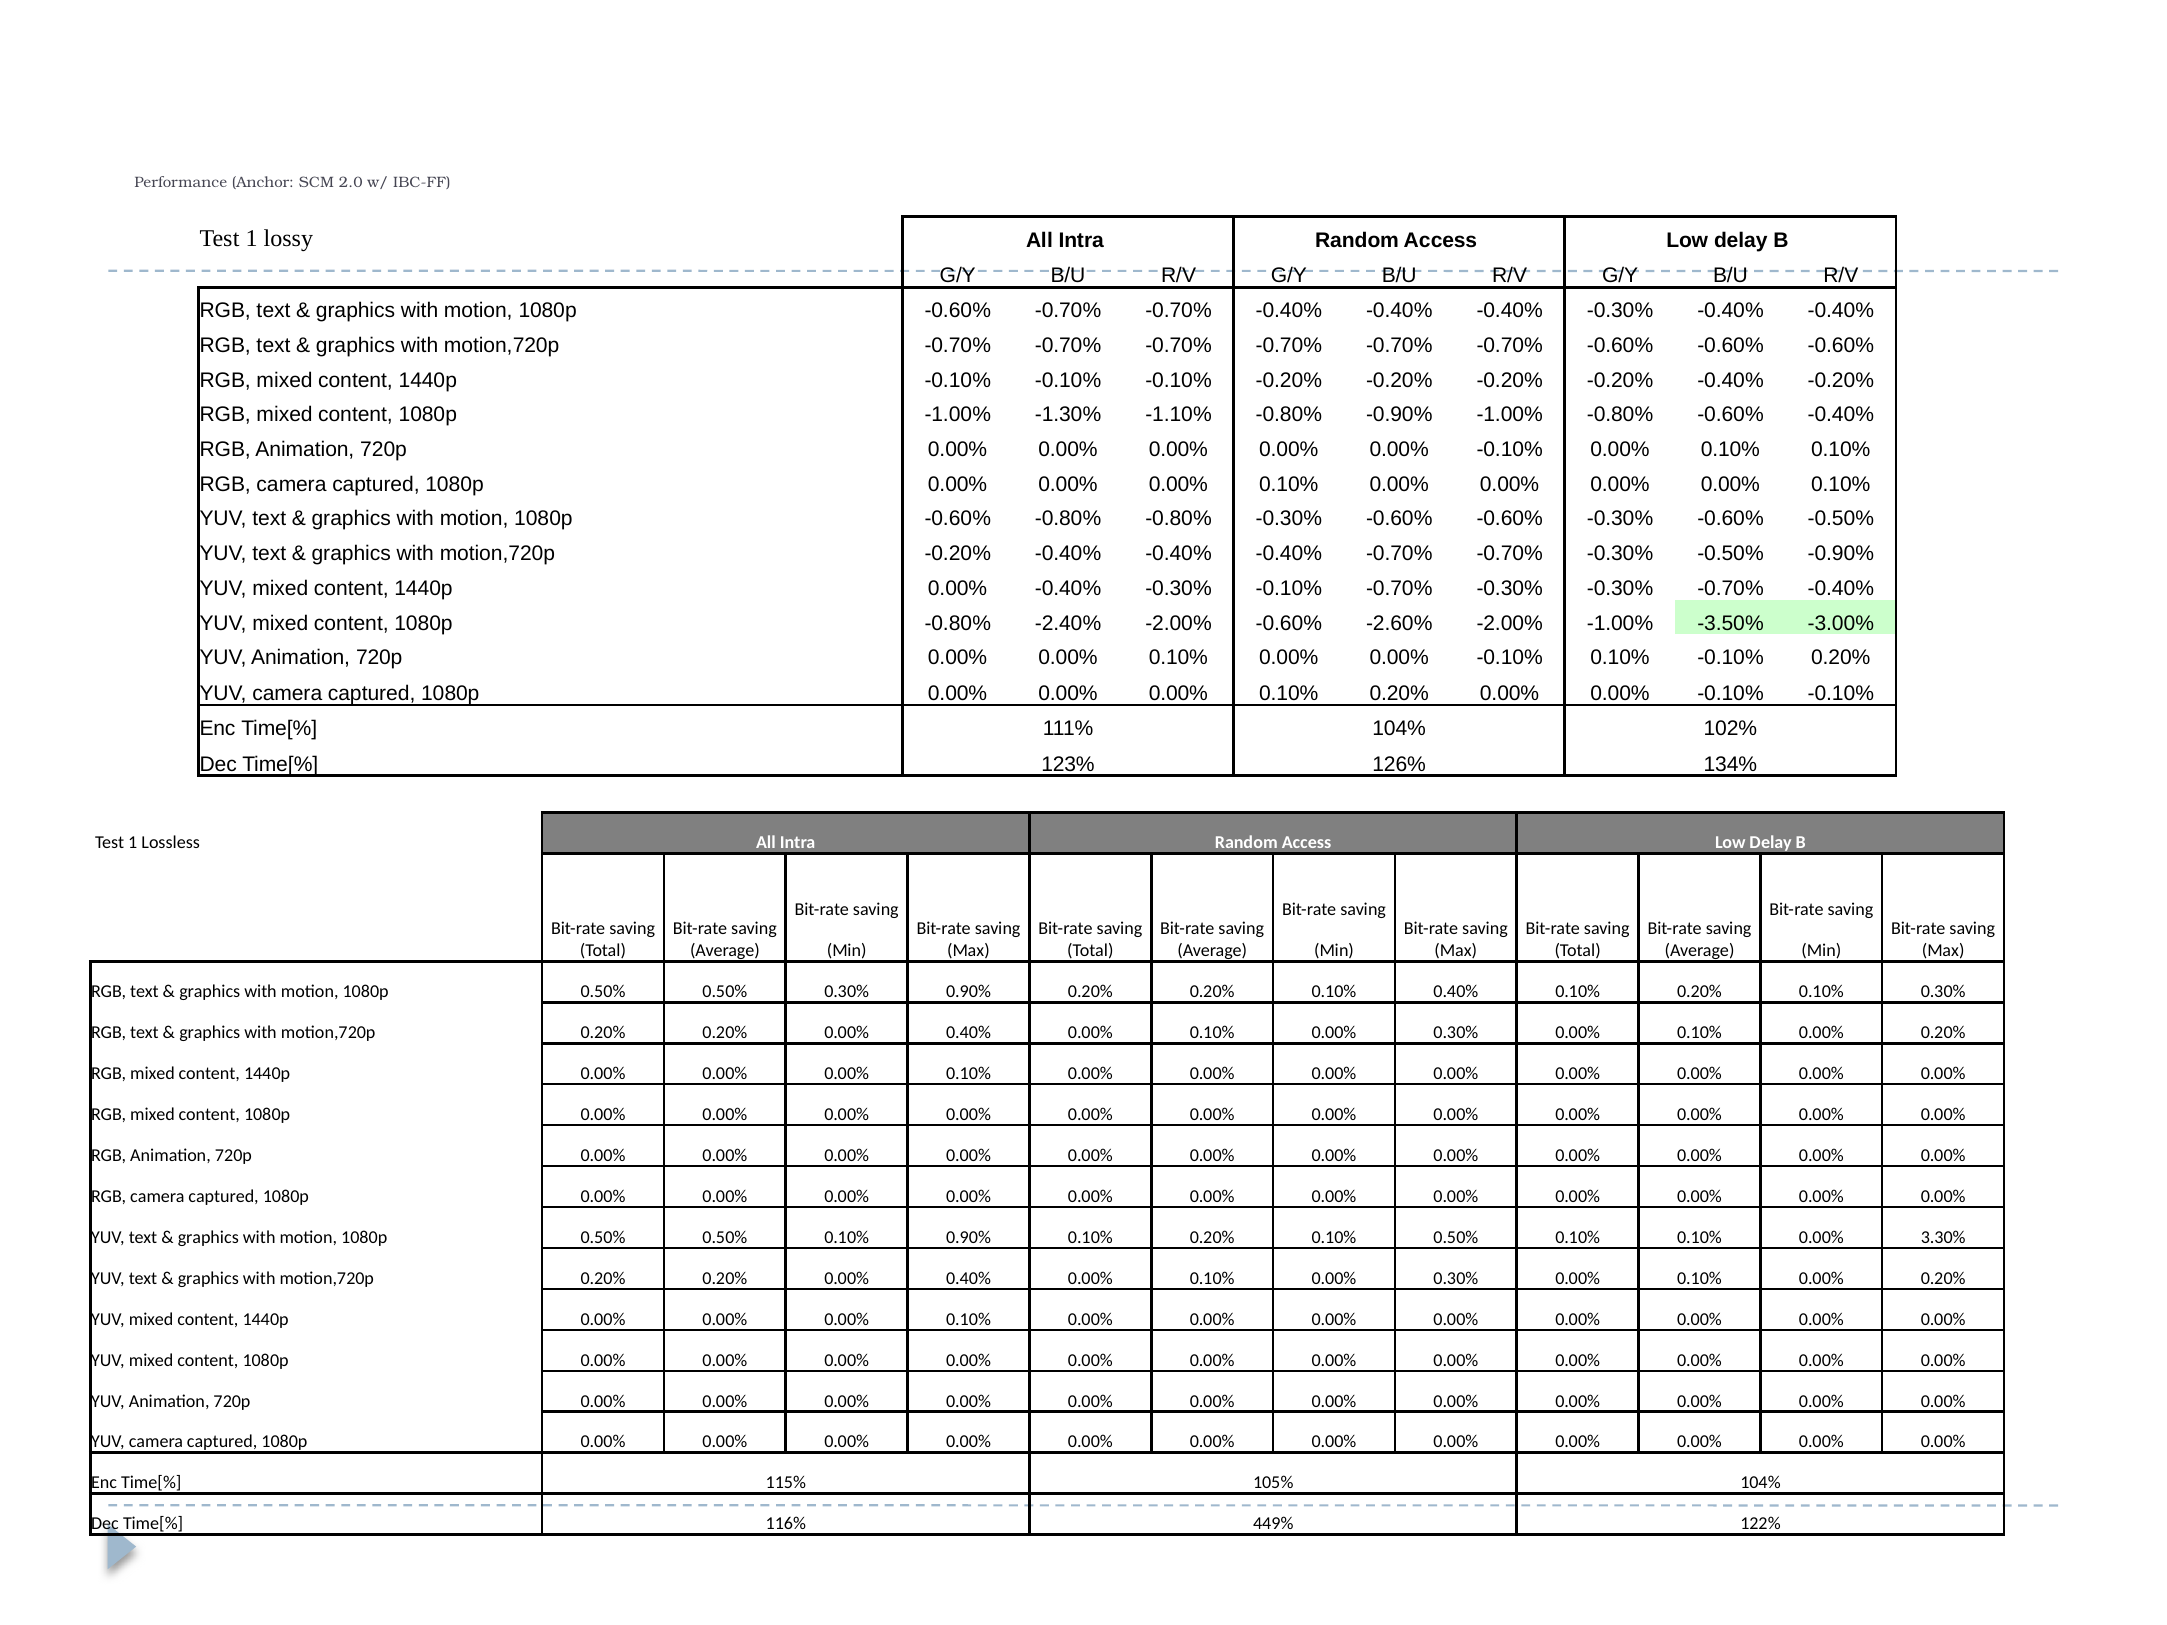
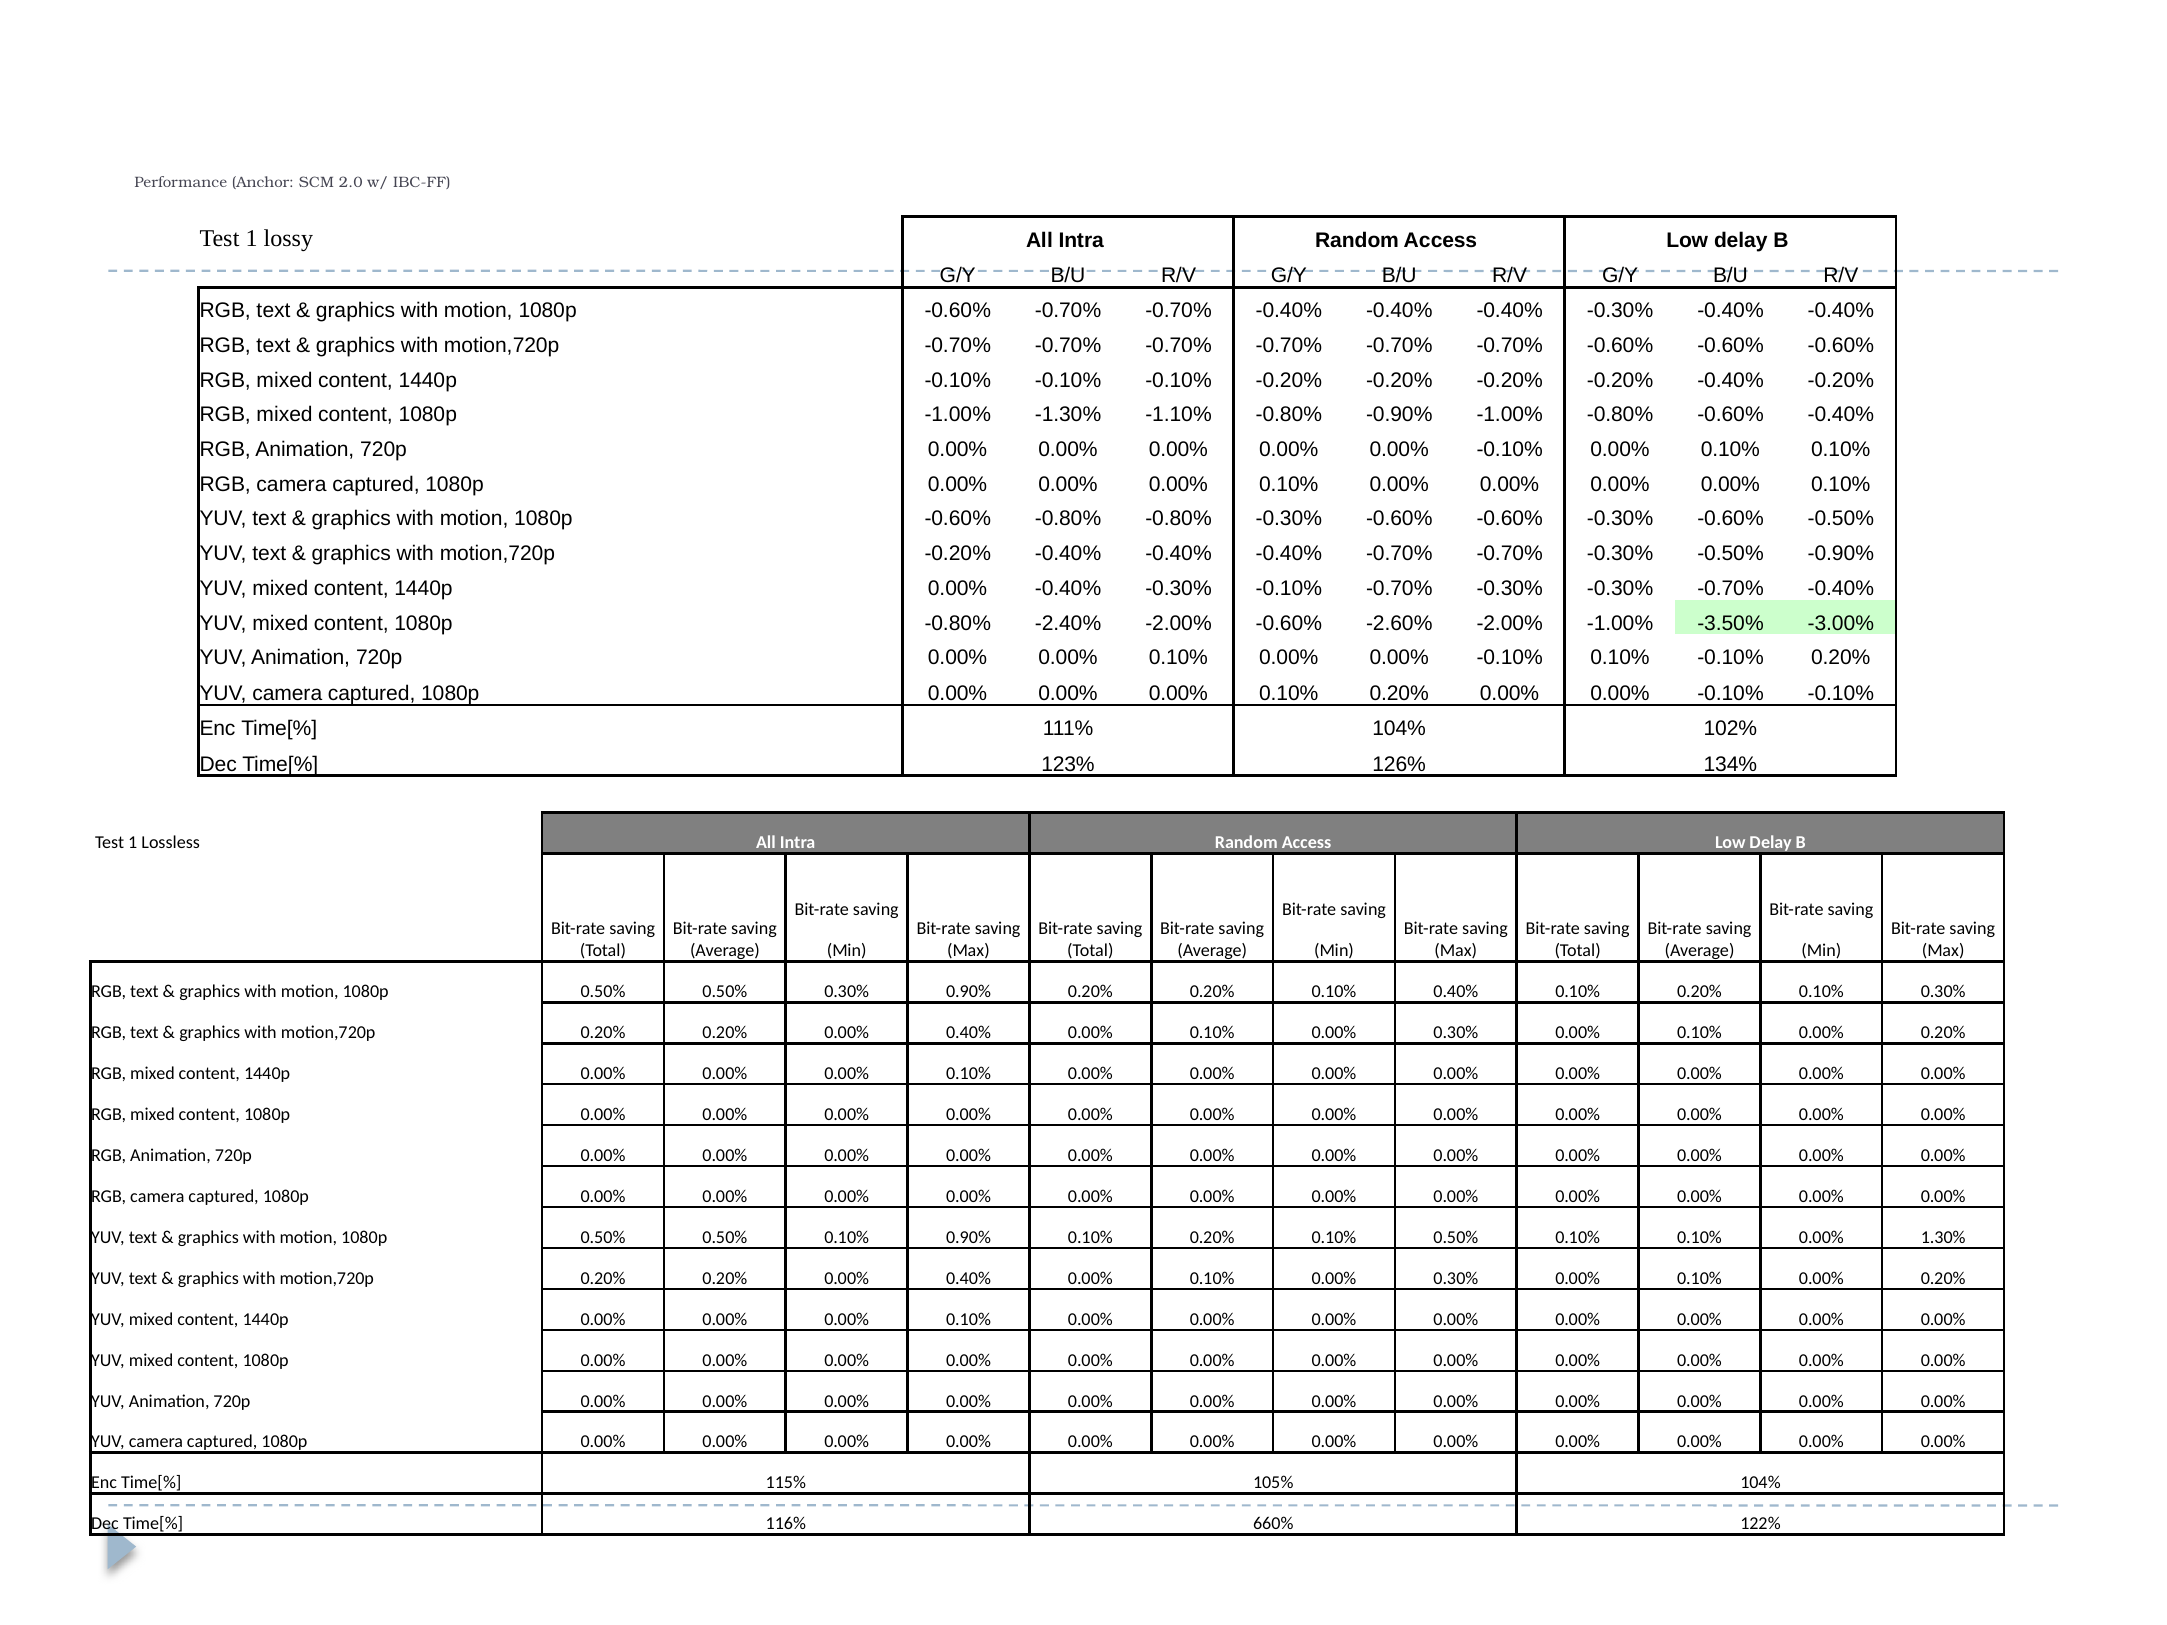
3.30%: 3.30% -> 1.30%
449%: 449% -> 660%
